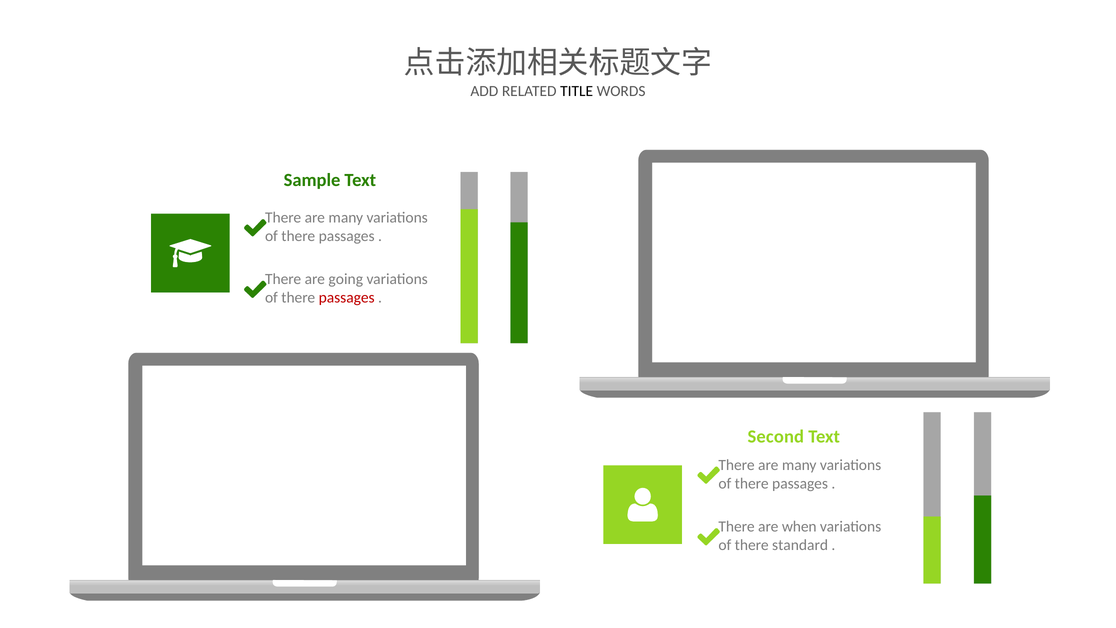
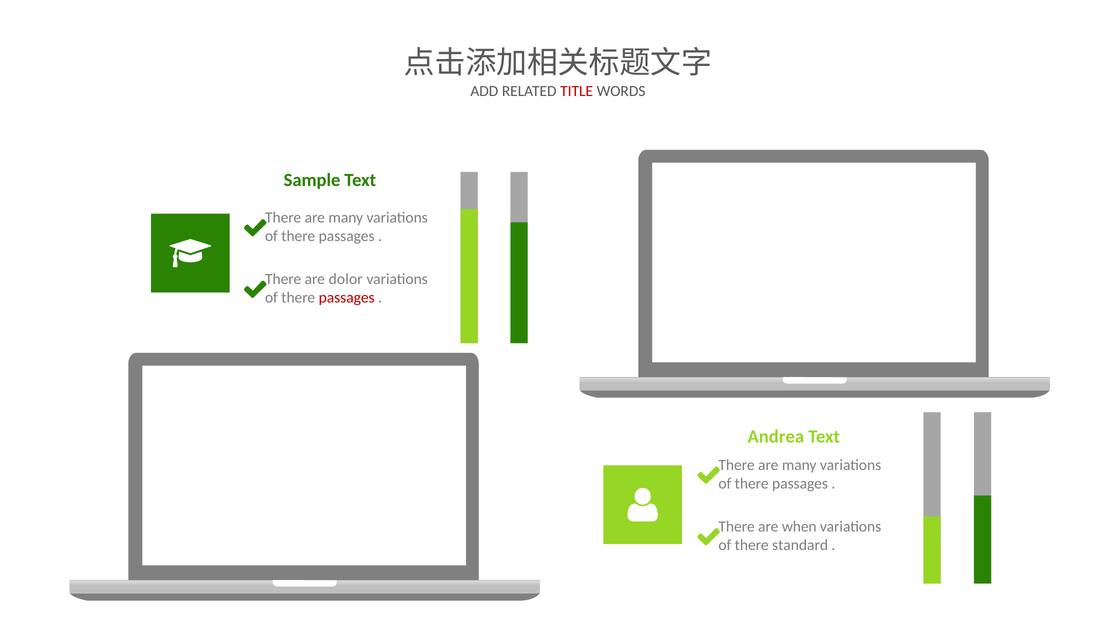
TITLE colour: black -> red
going: going -> dolor
Second: Second -> Andrea
